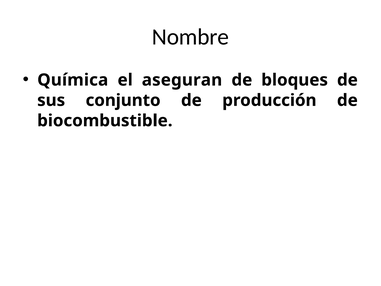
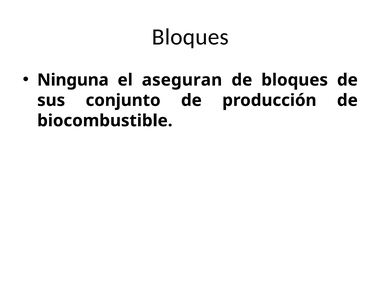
Nombre at (190, 37): Nombre -> Bloques
Química: Química -> Ninguna
